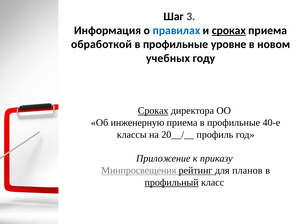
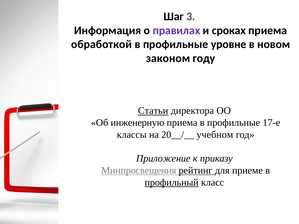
правилах colour: blue -> purple
сроках at (229, 30) underline: present -> none
учебных: учебных -> законом
Сроках at (153, 111): Сроках -> Статьи
40-е: 40-е -> 17-е
профиль: профиль -> учебном
планов: планов -> приеме
